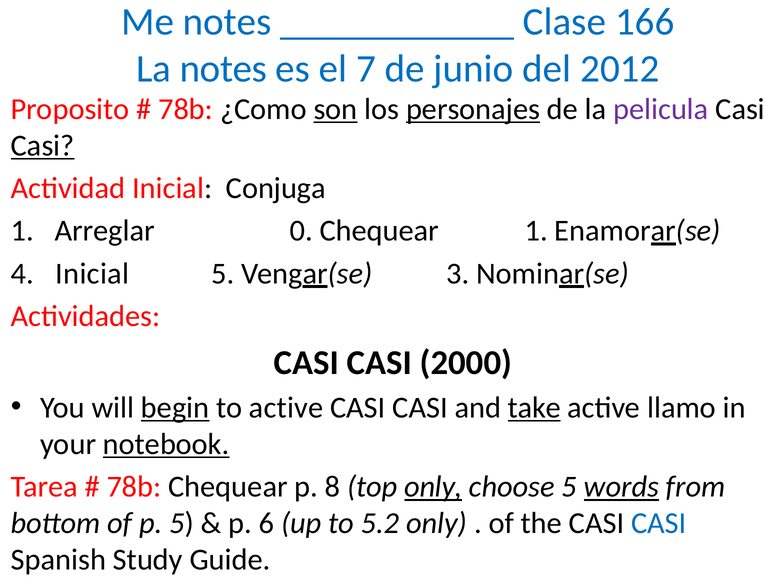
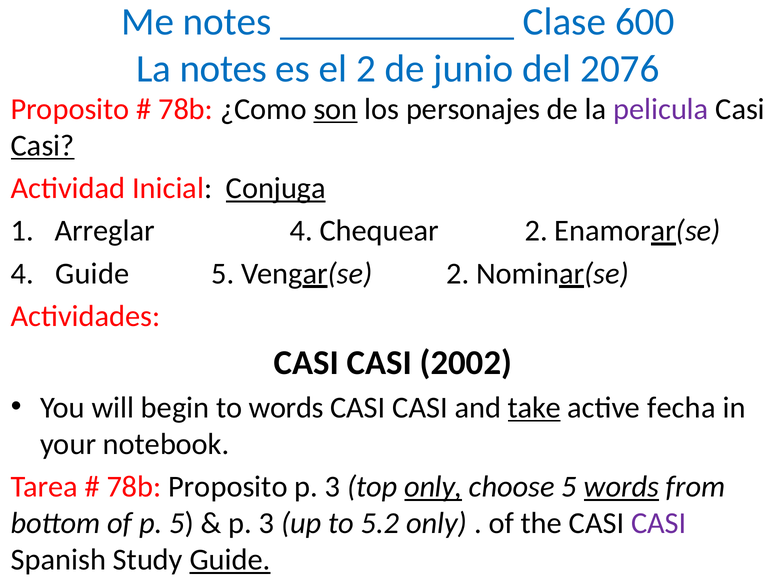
166: 166 -> 600
el 7: 7 -> 2
2012: 2012 -> 2076
personajes underline: present -> none
Conjuga underline: none -> present
Arreglar 0: 0 -> 4
Chequear 1: 1 -> 2
Inicial at (92, 274): Inicial -> Guide
Vengar(se 3: 3 -> 2
2000: 2000 -> 2002
begin underline: present -> none
to active: active -> words
llamo: llamo -> fecha
notebook underline: present -> none
78b Chequear: Chequear -> Proposito
8 at (333, 487): 8 -> 3
6 at (267, 524): 6 -> 3
CASI at (659, 524) colour: blue -> purple
Guide at (230, 560) underline: none -> present
